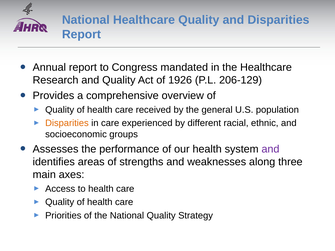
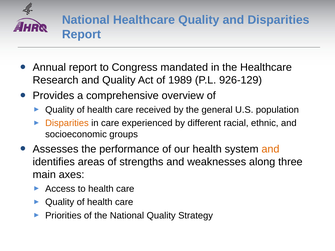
1926: 1926 -> 1989
206-129: 206-129 -> 926-129
and at (270, 149) colour: purple -> orange
